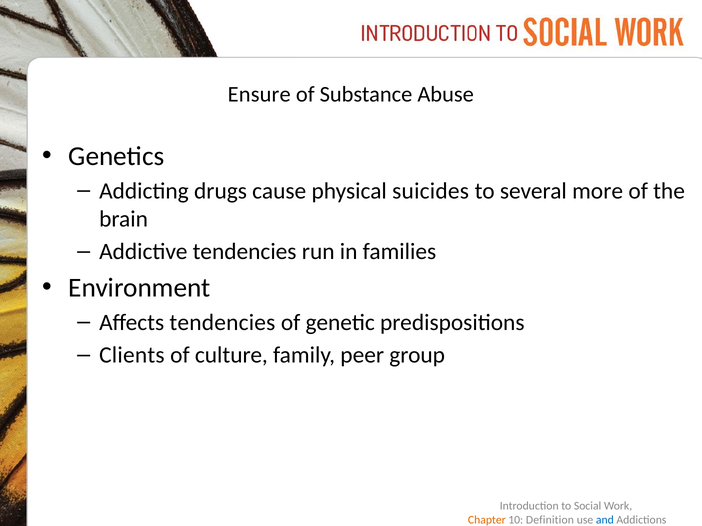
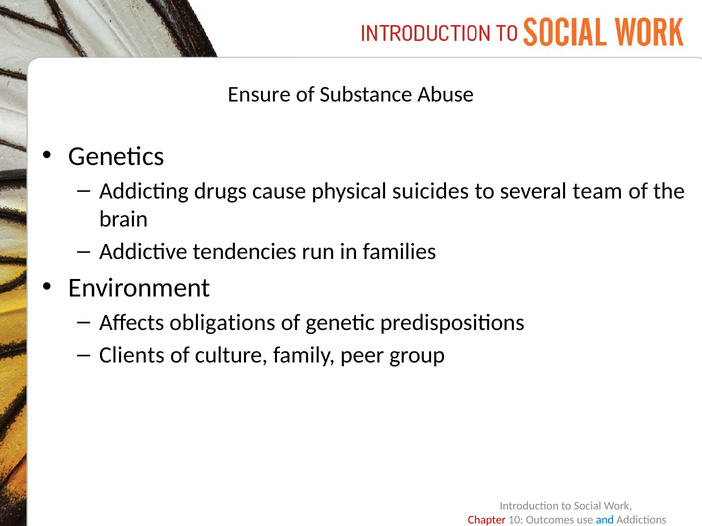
more: more -> team
Affects tendencies: tendencies -> obligations
Chapter colour: orange -> red
Definition: Definition -> Outcomes
